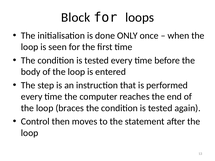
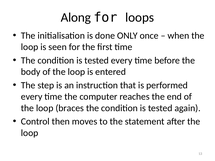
Block: Block -> Along
